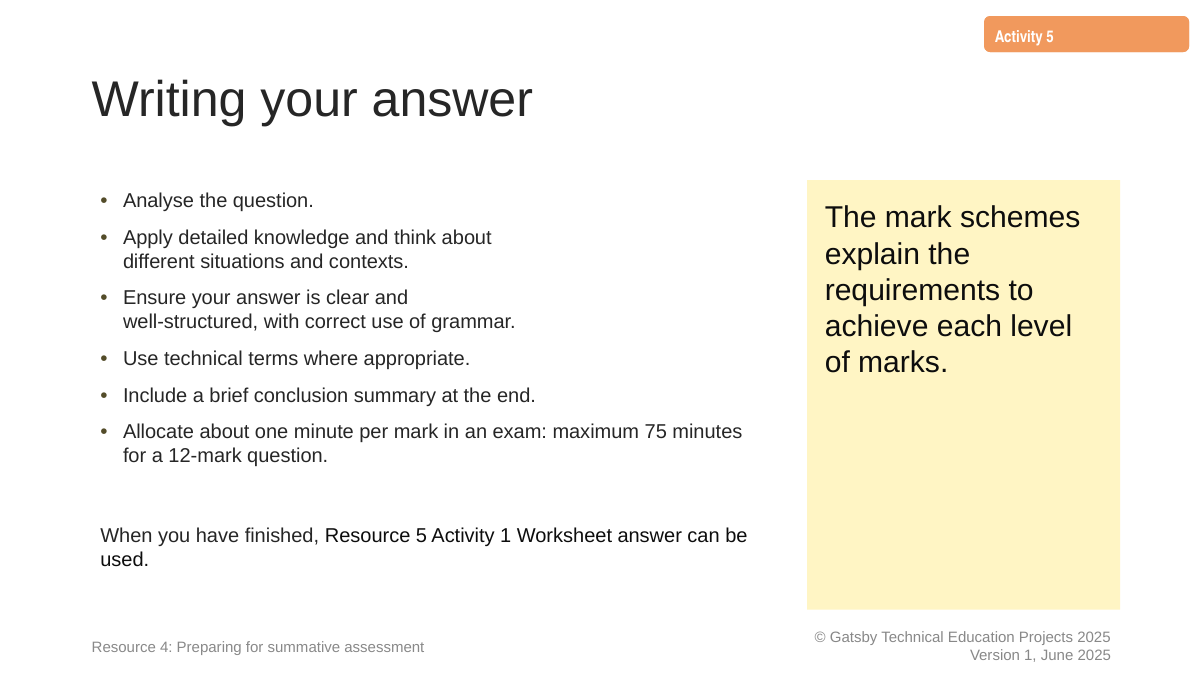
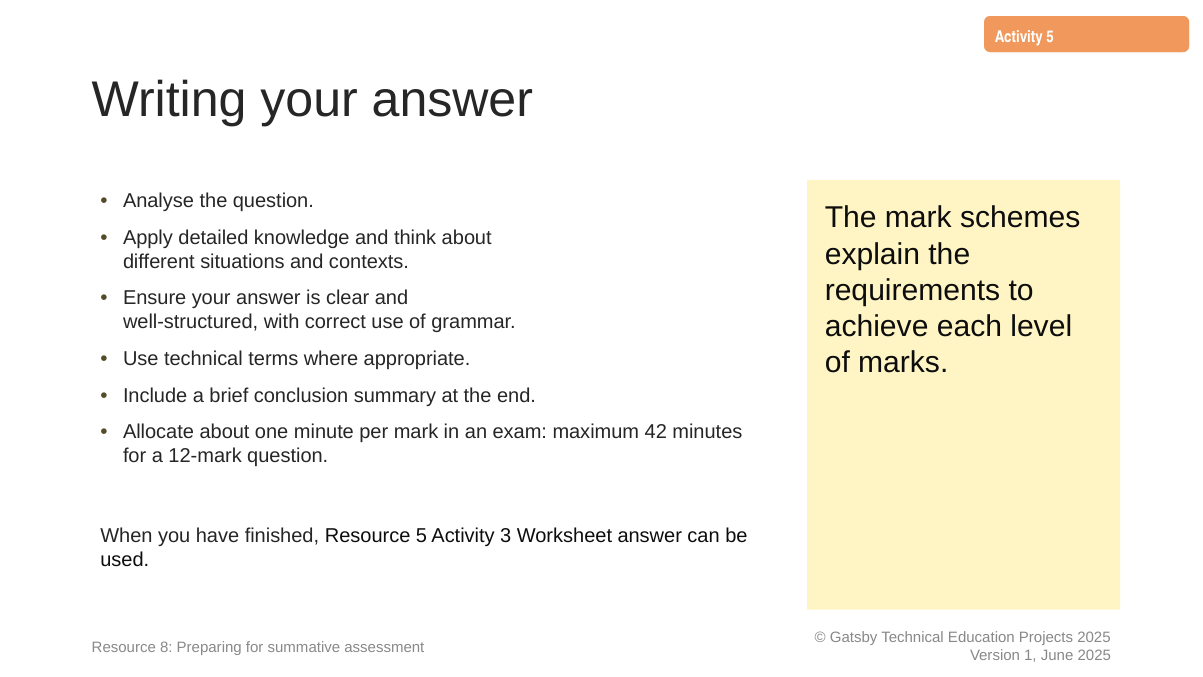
75: 75 -> 42
Activity 1: 1 -> 3
4: 4 -> 8
